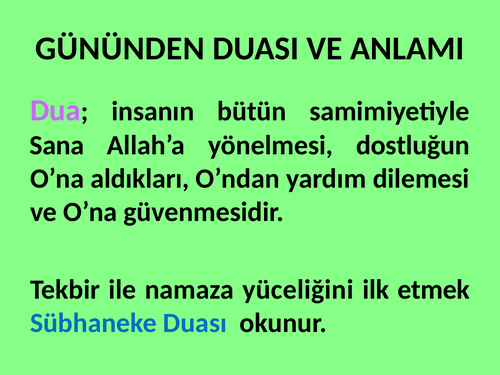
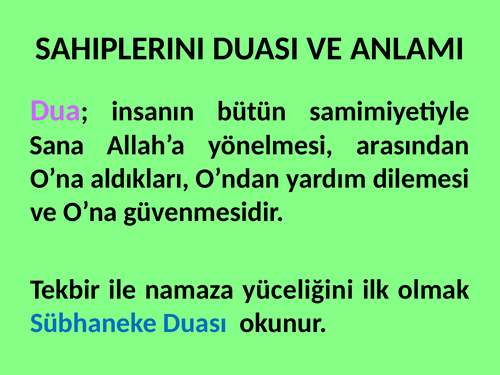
GÜNÜNDEN: GÜNÜNDEN -> SAHIPLERINI
dostluğun: dostluğun -> arasından
etmek: etmek -> olmak
